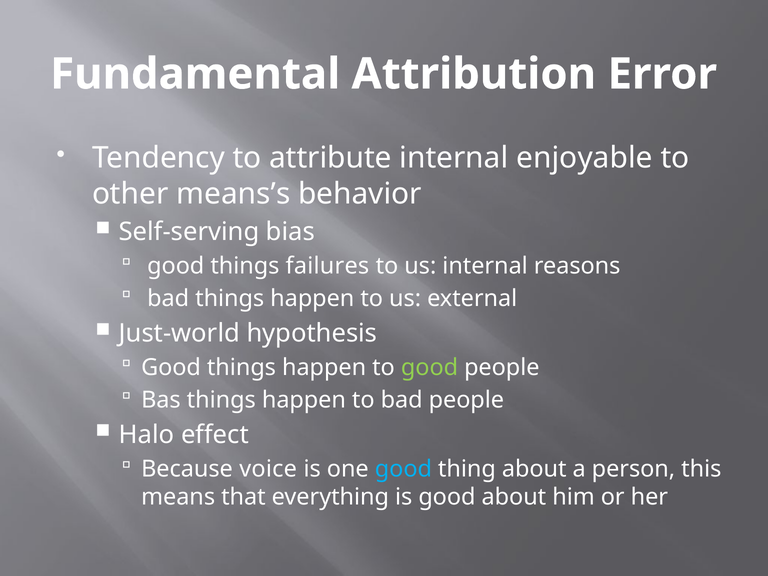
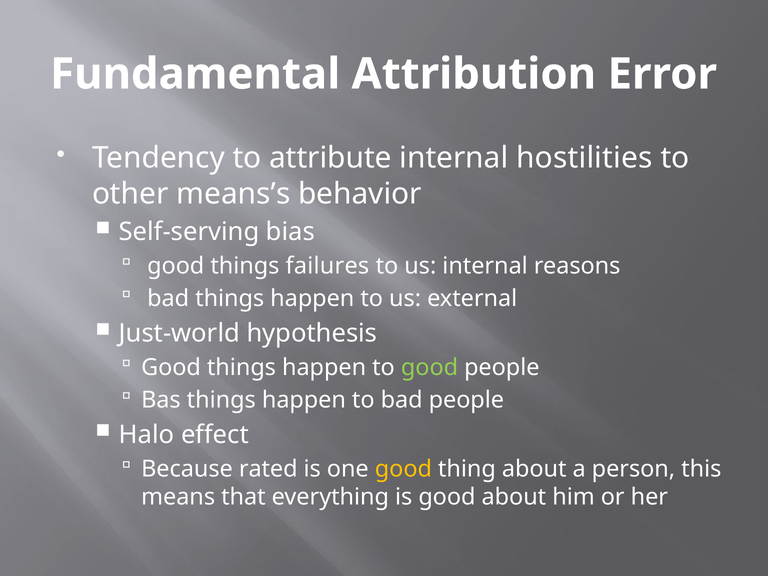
enjoyable: enjoyable -> hostilities
voice: voice -> rated
good at (403, 469) colour: light blue -> yellow
